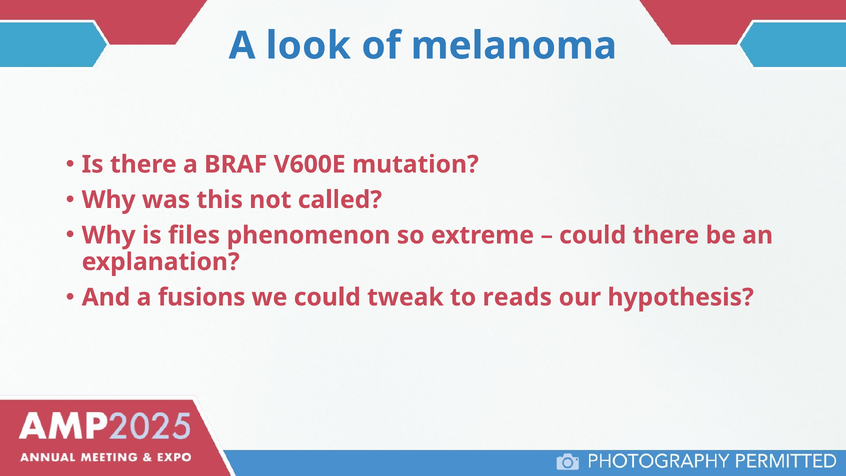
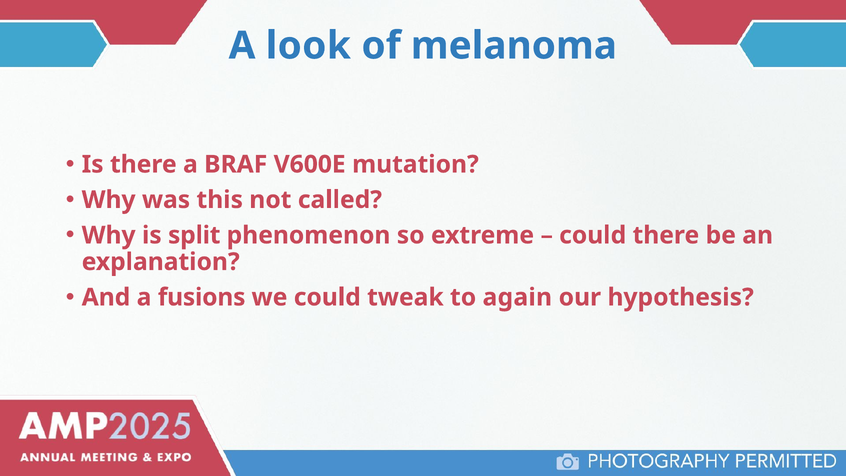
files: files -> split
reads: reads -> again
